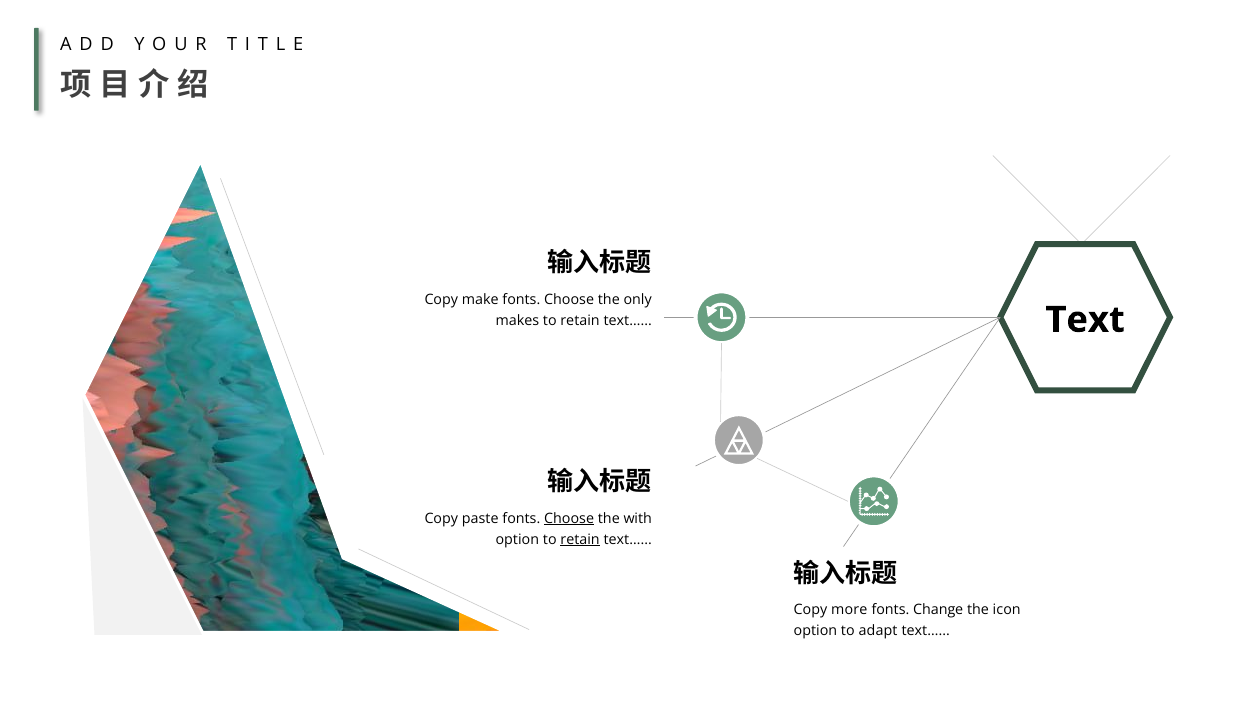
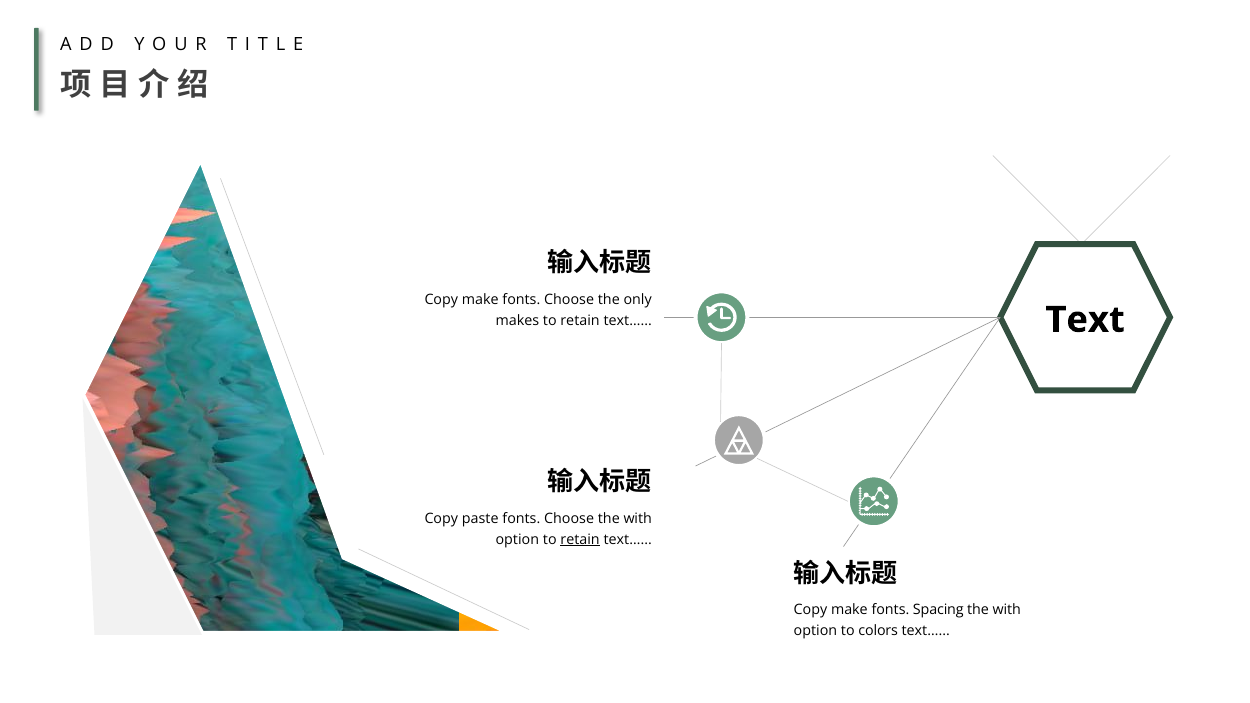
Choose at (569, 519) underline: present -> none
more at (849, 610): more -> make
Change: Change -> Spacing
icon at (1007, 610): icon -> with
adapt: adapt -> colors
